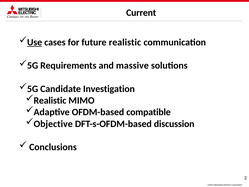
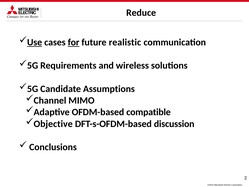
Current: Current -> Reduce
for underline: none -> present
massive: massive -> wireless
Investigation: Investigation -> Assumptions
Realistic at (50, 100): Realistic -> Channel
